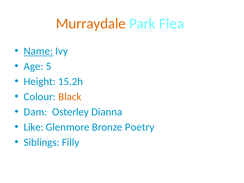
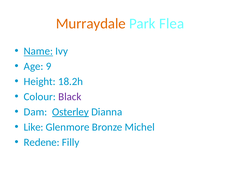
5: 5 -> 9
15.2h: 15.2h -> 18.2h
Black colour: orange -> purple
Osterley underline: none -> present
Poetry: Poetry -> Michel
Siblings: Siblings -> Redene
